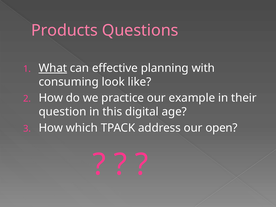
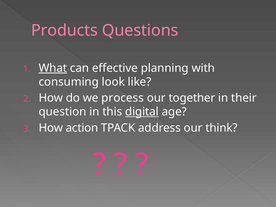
practice: practice -> process
example: example -> together
digital underline: none -> present
which: which -> action
open: open -> think
